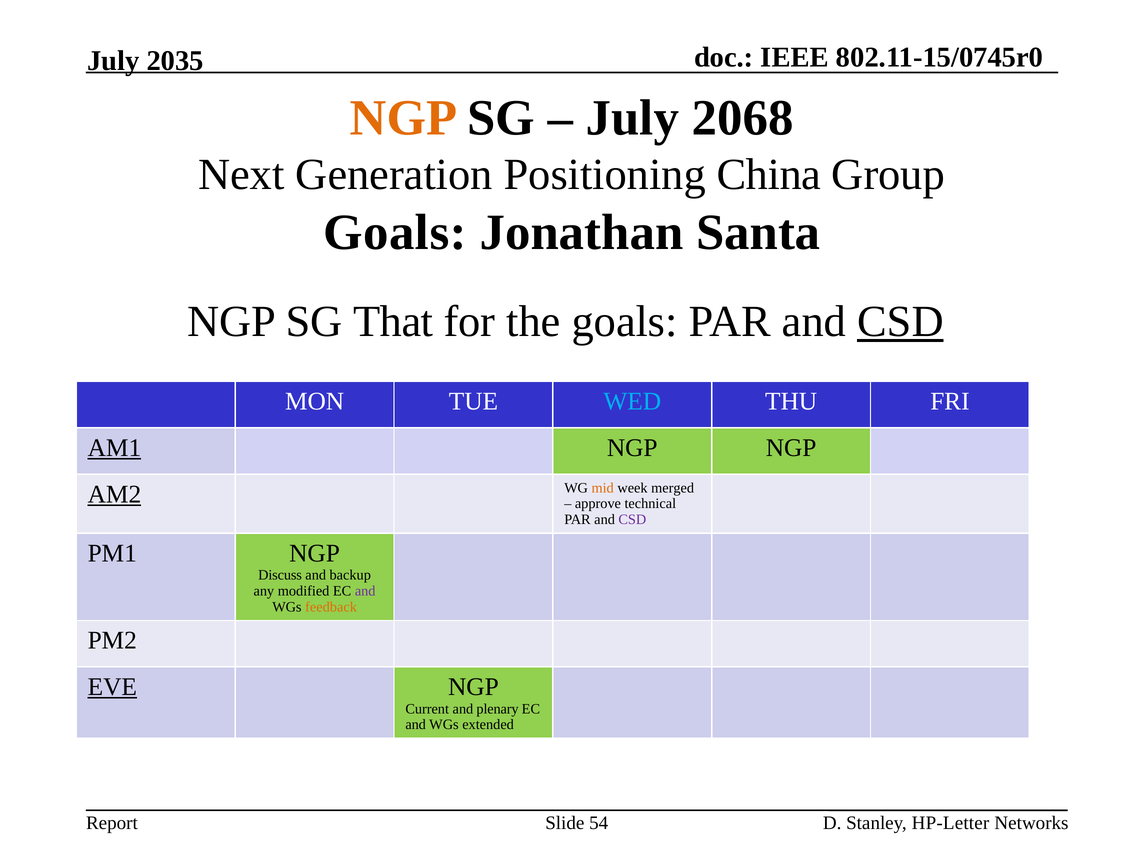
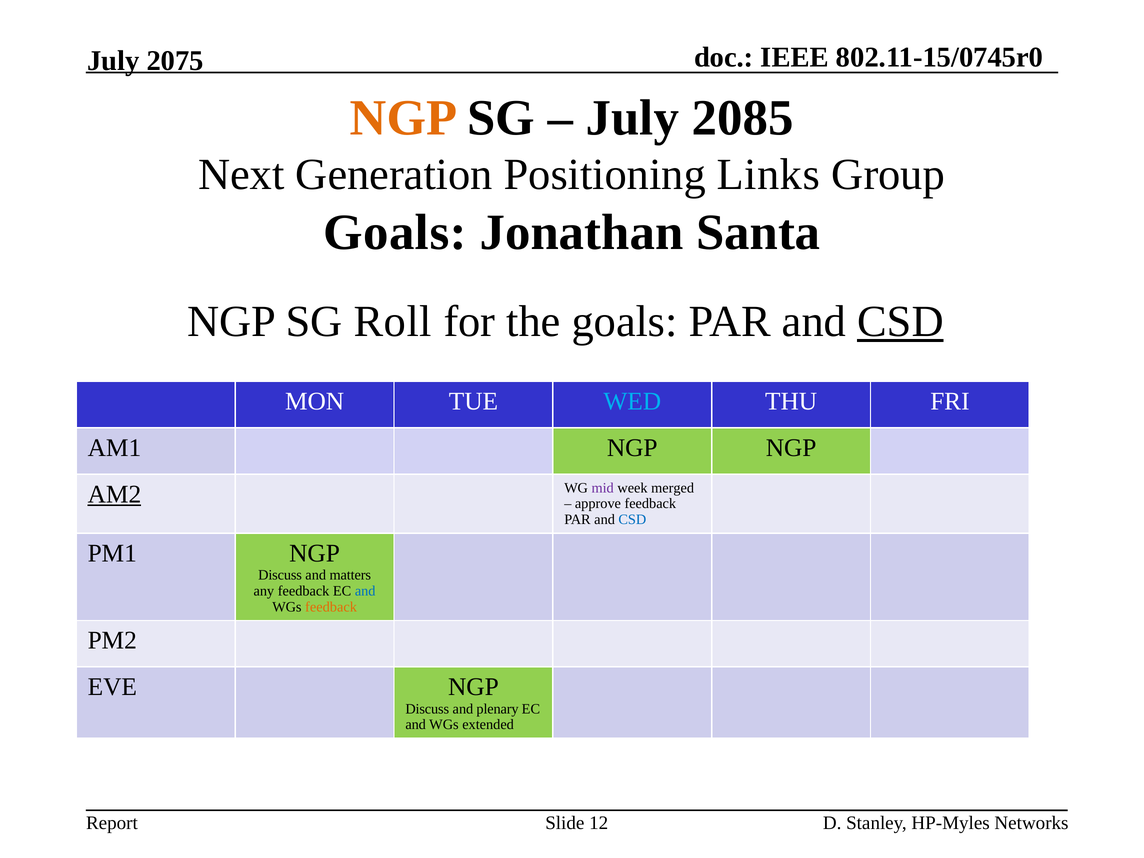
2035: 2035 -> 2075
2068: 2068 -> 2085
China: China -> Links
That: That -> Roll
AM1 underline: present -> none
mid colour: orange -> purple
approve technical: technical -> feedback
CSD at (632, 520) colour: purple -> blue
backup: backup -> matters
any modified: modified -> feedback
and at (365, 591) colour: purple -> blue
EVE underline: present -> none
Current at (427, 709): Current -> Discuss
54: 54 -> 12
HP-Letter: HP-Letter -> HP-Myles
